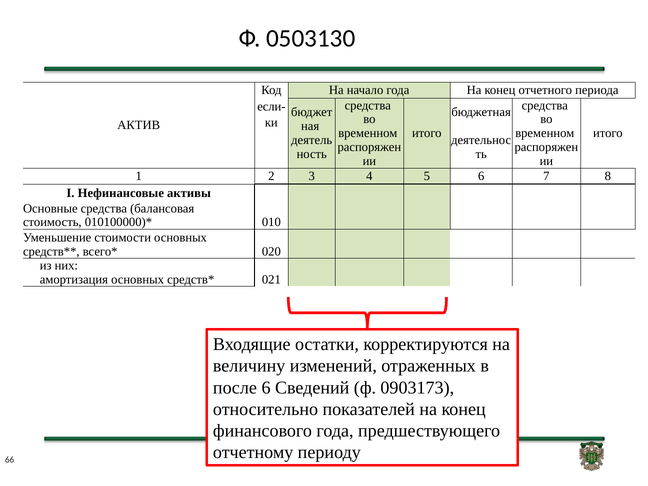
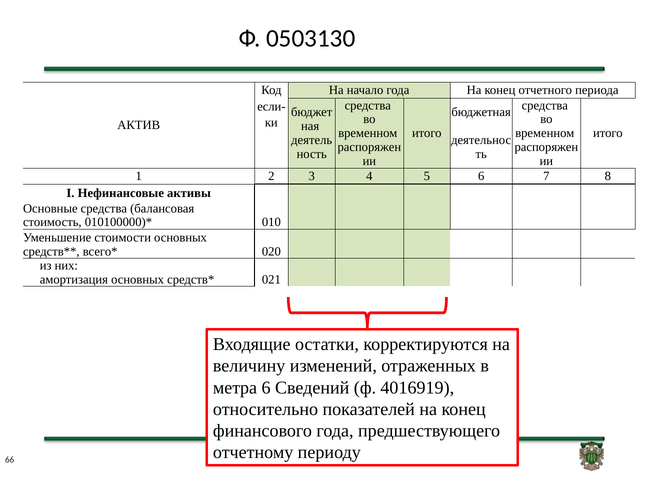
после: после -> метра
0903173: 0903173 -> 4016919
